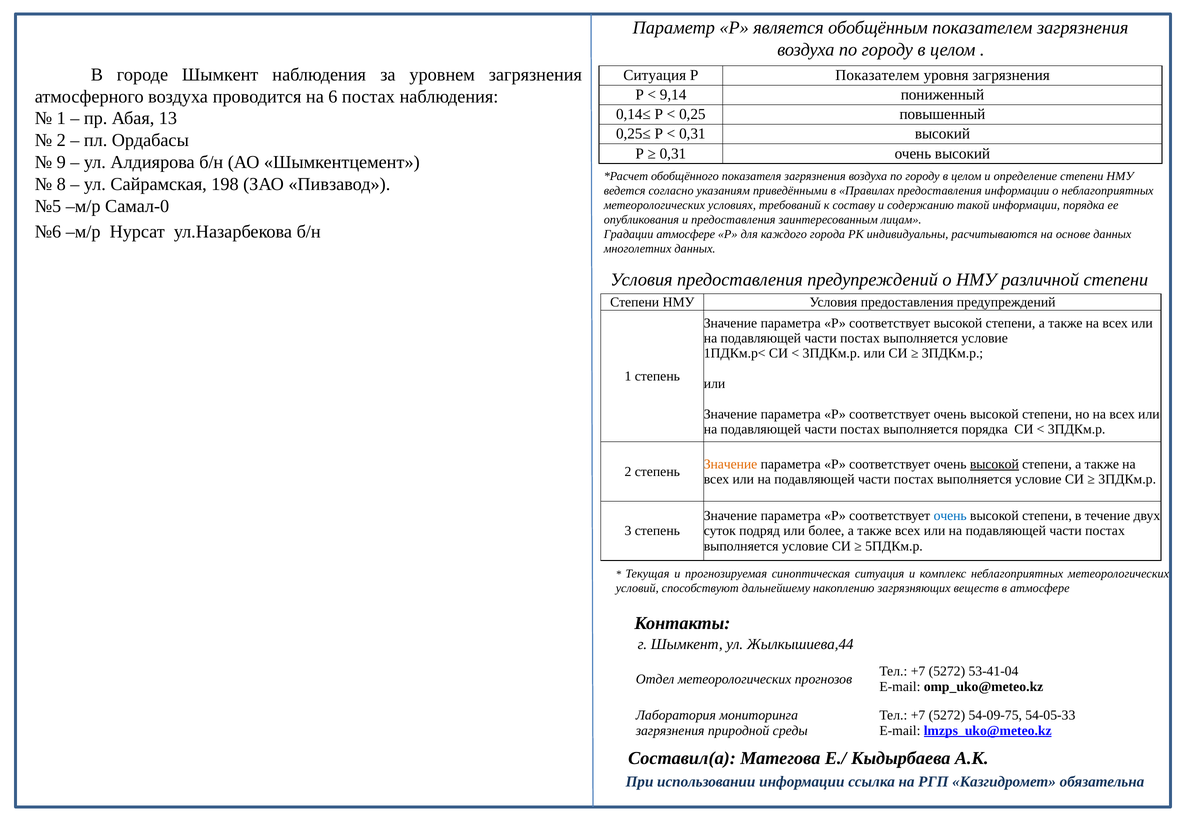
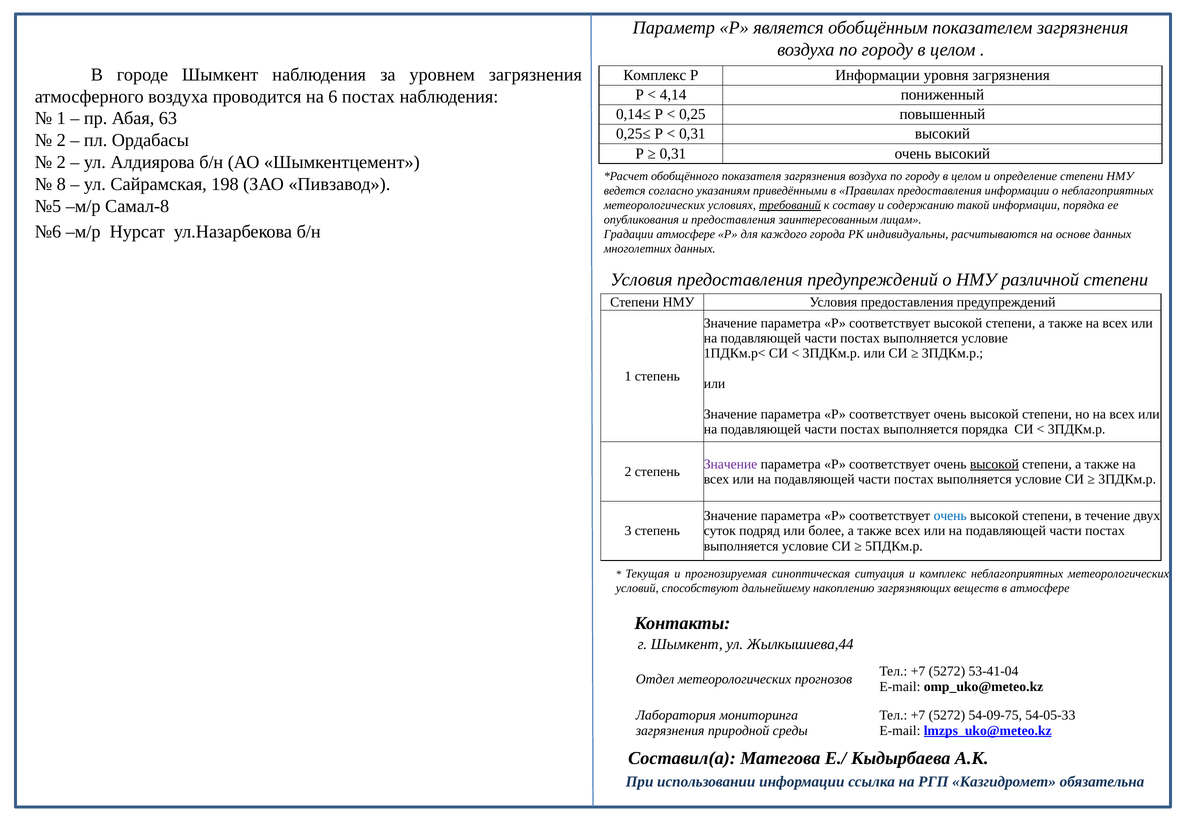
Ситуация at (655, 75): Ситуация -> Комплекс
Р Показателем: Показателем -> Информации
9,14: 9,14 -> 4,14
13: 13 -> 63
9 at (61, 162): 9 -> 2
Самал-0: Самал-0 -> Самал-8
требований underline: none -> present
Значение at (731, 464) colour: orange -> purple
